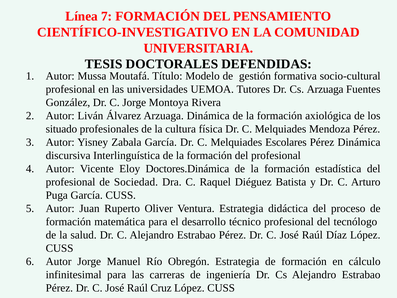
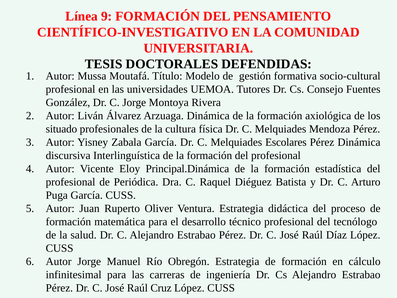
7: 7 -> 9
Cs Arzuaga: Arzuaga -> Consejo
Doctores.Dinámica: Doctores.Dinámica -> Principal.Dinámica
Sociedad: Sociedad -> Periódica
